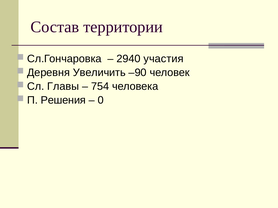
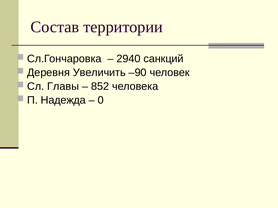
участия: участия -> санкций
754: 754 -> 852
Решения: Решения -> Надежда
